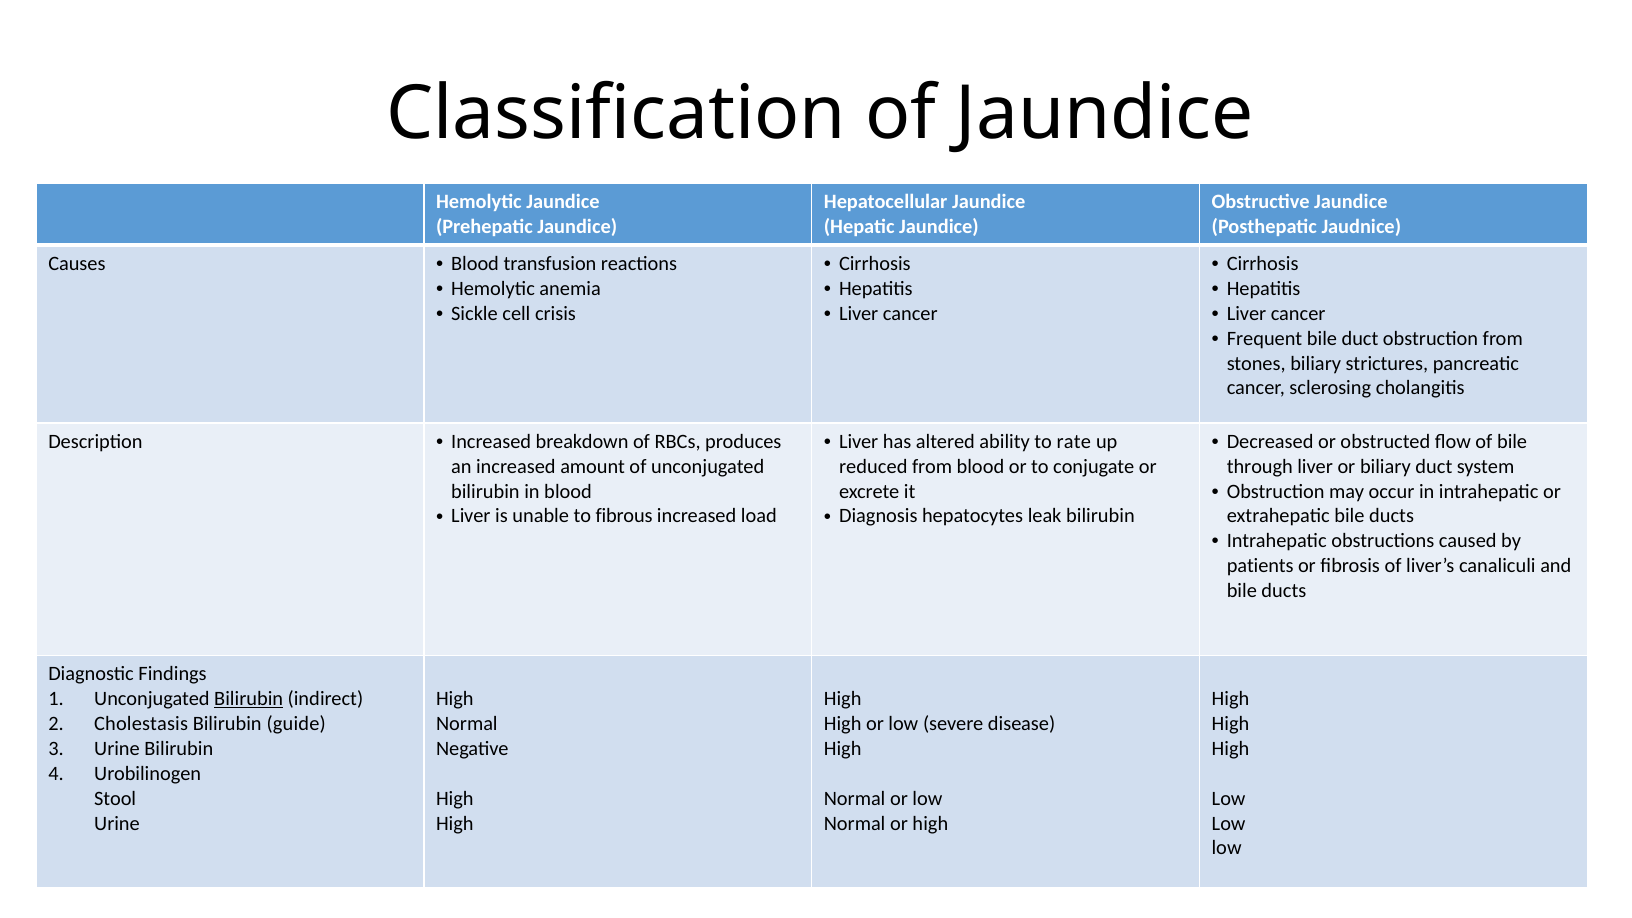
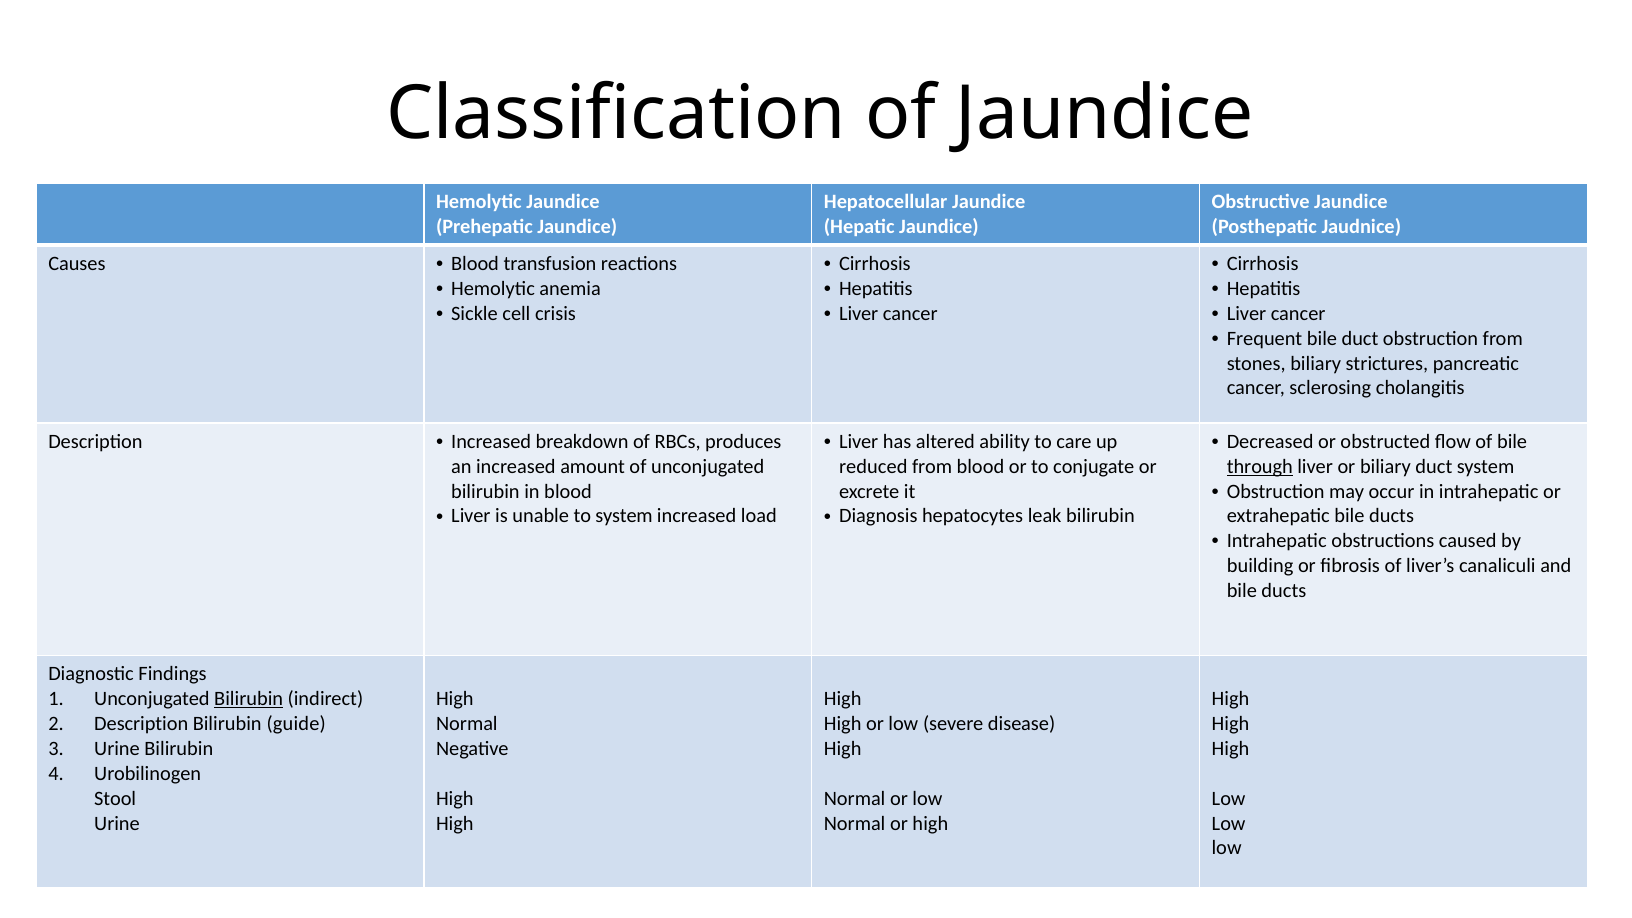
rate: rate -> care
through underline: none -> present
to fibrous: fibrous -> system
patients: patients -> building
Cholestasis at (141, 724): Cholestasis -> Description
